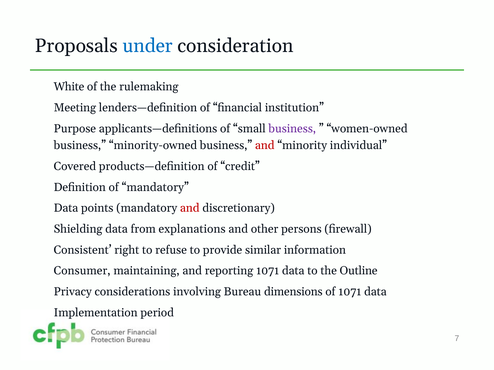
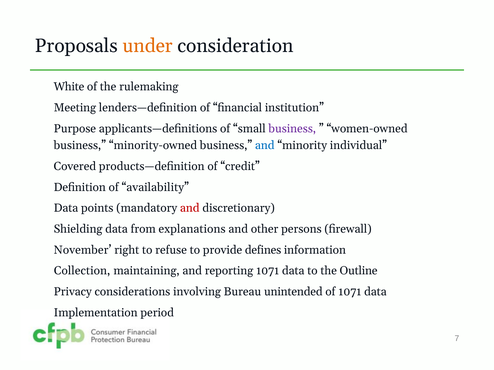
under colour: blue -> orange
and at (265, 146) colour: red -> blue
of mandatory: mandatory -> availability
Consistent: Consistent -> November
similar: similar -> defines
Consumer: Consumer -> Collection
dimensions: dimensions -> unintended
